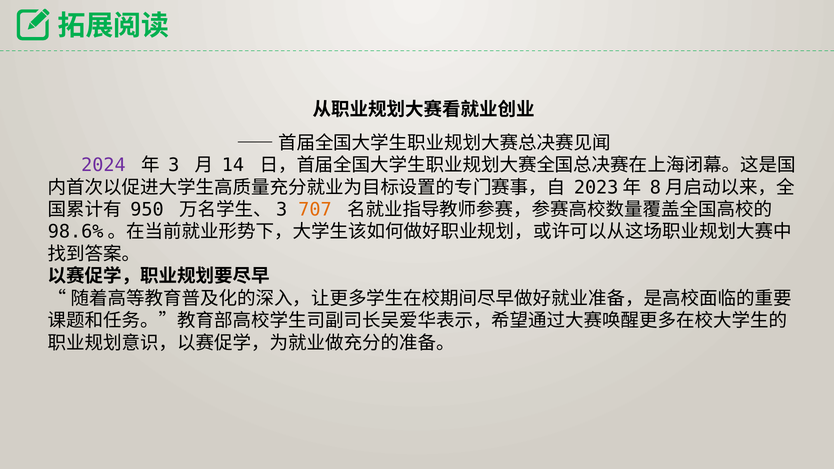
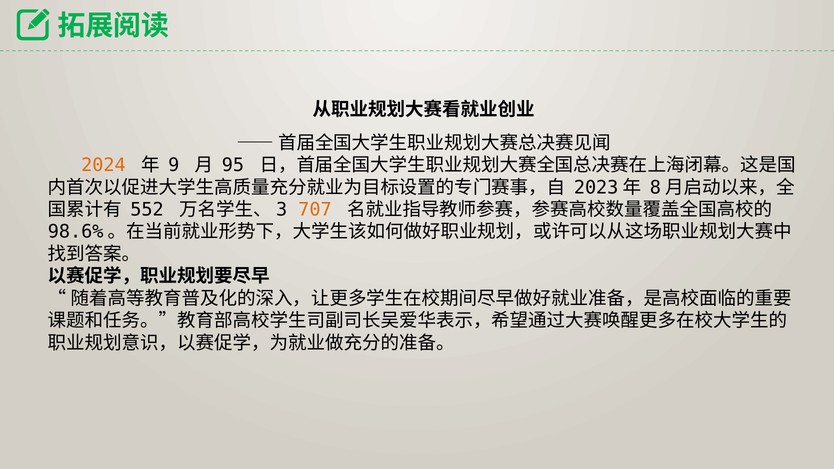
2024 colour: purple -> orange
3: 3 -> 9
14: 14 -> 95
950: 950 -> 552
